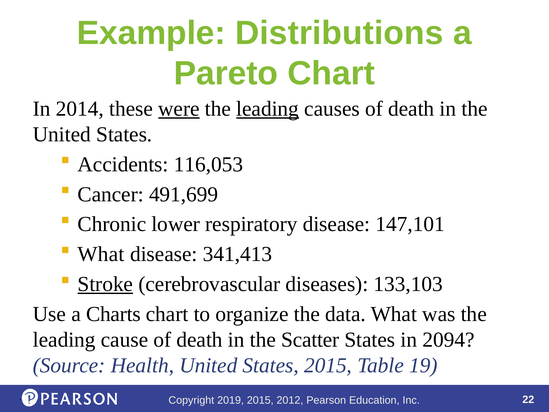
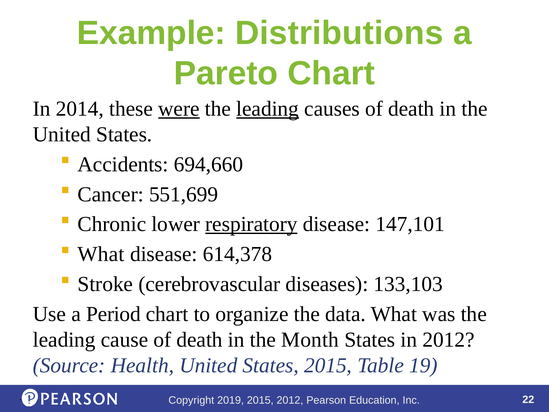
116,053: 116,053 -> 694,660
491,699: 491,699 -> 551,699
respiratory underline: none -> present
341,413: 341,413 -> 614,378
Stroke underline: present -> none
Charts: Charts -> Period
Scatter: Scatter -> Month
in 2094: 2094 -> 2012
